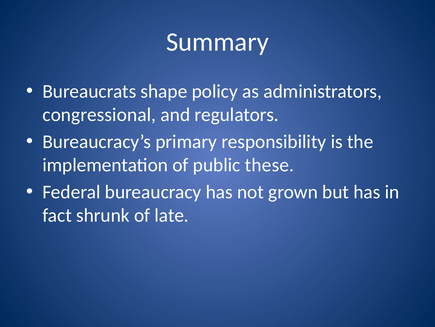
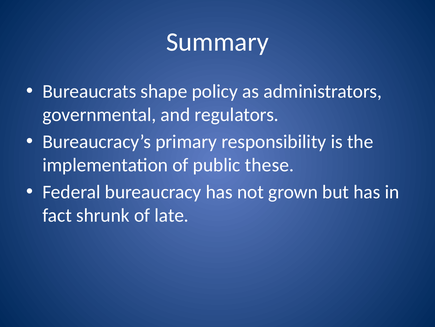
congressional: congressional -> governmental
